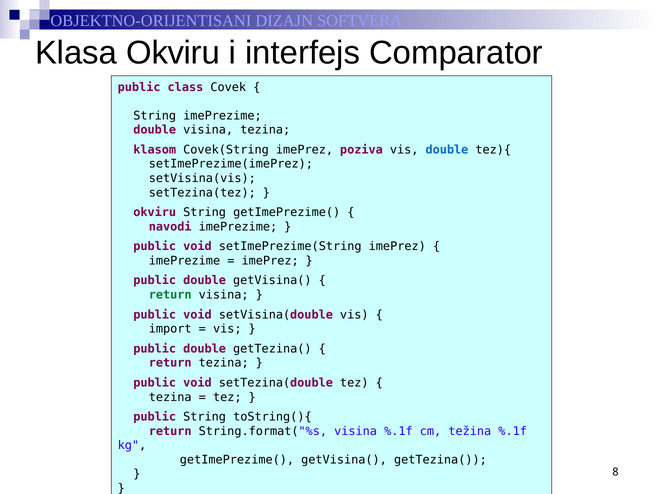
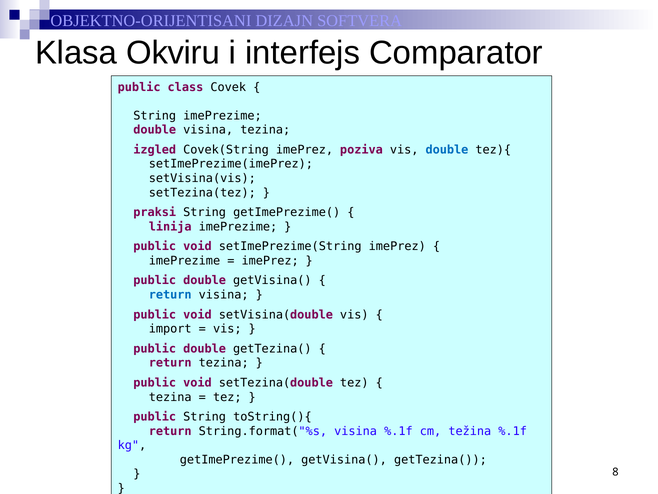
klasom: klasom -> izgled
okviru at (155, 212): okviru -> praksi
navodi: navodi -> linija
return at (170, 295) colour: green -> blue
